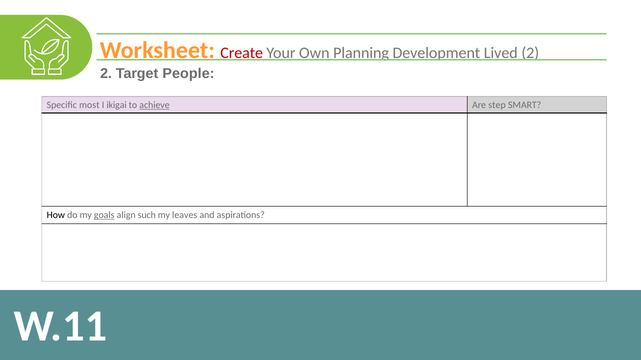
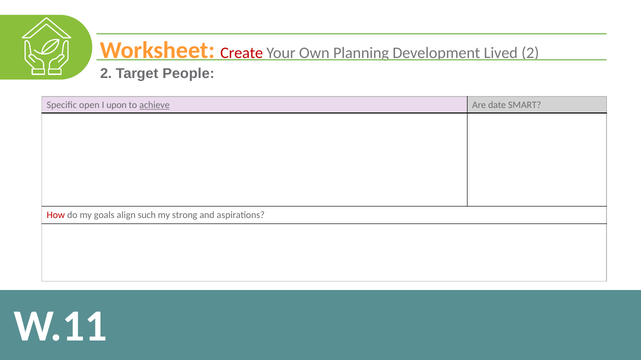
most: most -> open
ikigai: ikigai -> upon
step: step -> date
How colour: black -> red
goals underline: present -> none
leaves: leaves -> strong
